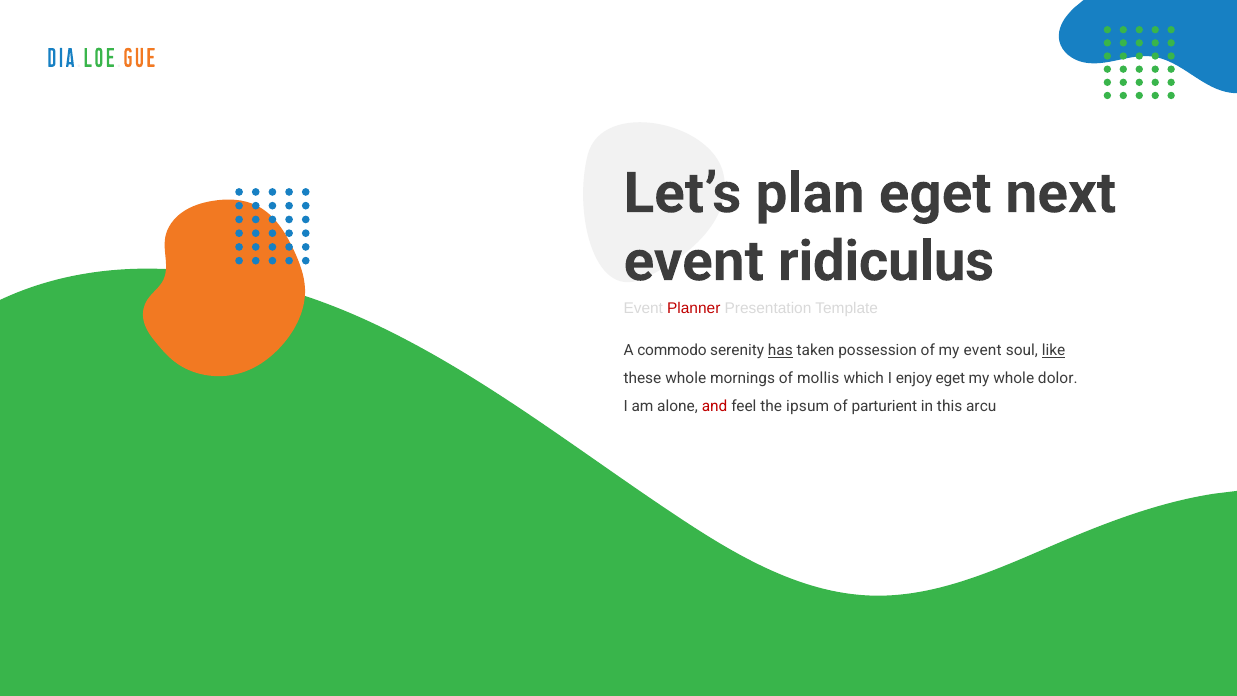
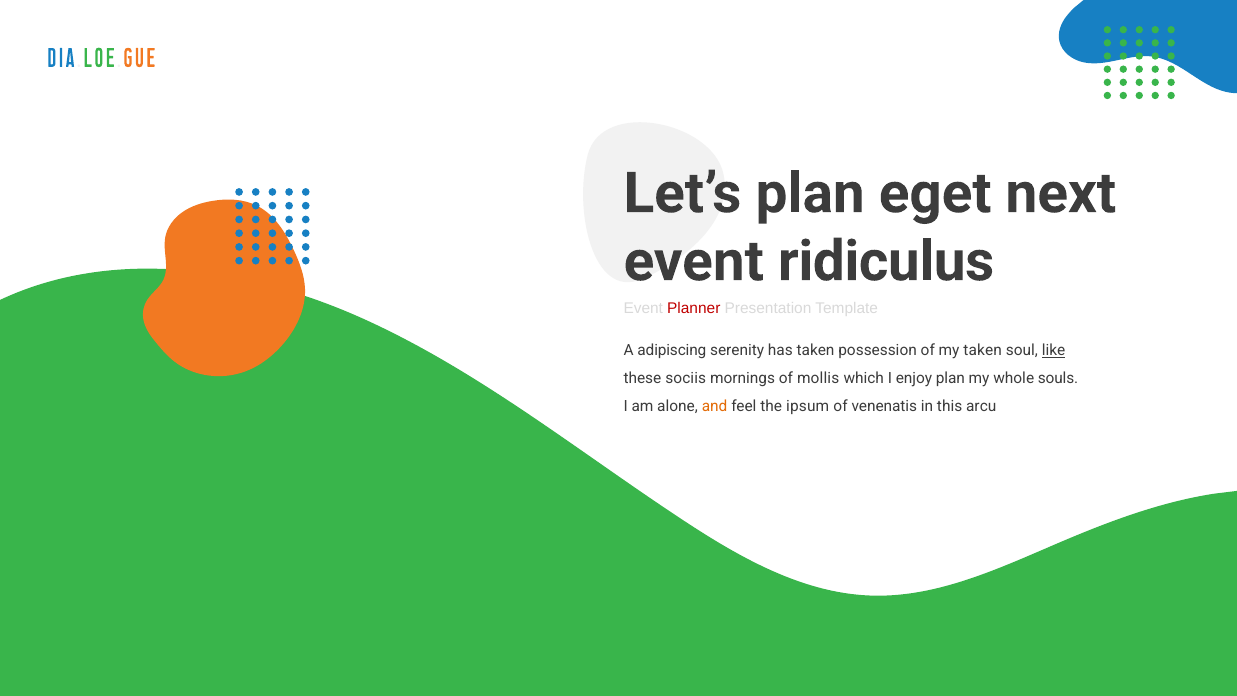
commodo: commodo -> adipiscing
has underline: present -> none
my event: event -> taken
these whole: whole -> sociis
enjoy eget: eget -> plan
dolor: dolor -> souls
and colour: red -> orange
parturient: parturient -> venenatis
